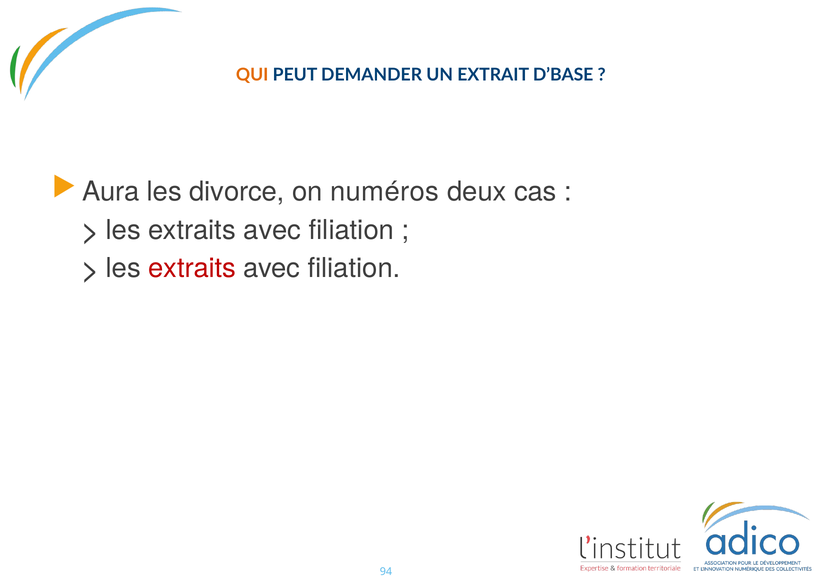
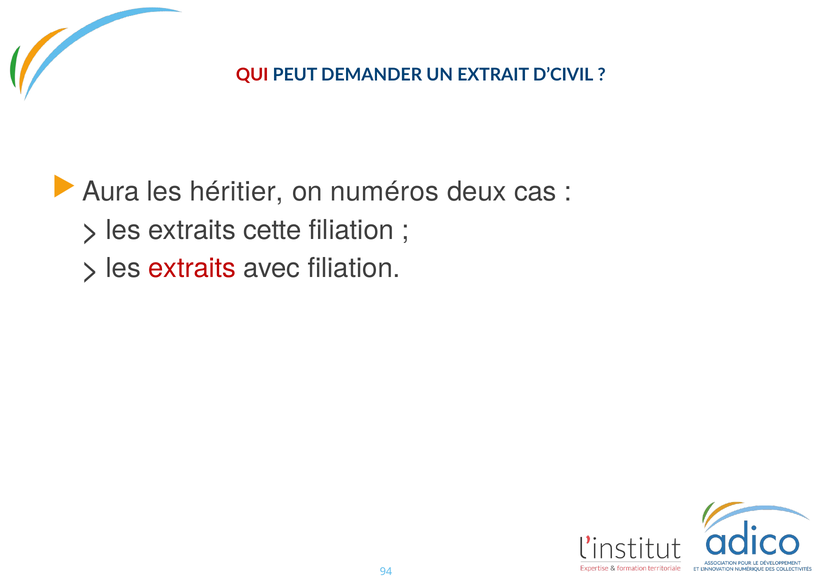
QUI colour: orange -> red
D’BASE: D’BASE -> D’CIVIL
divorce: divorce -> héritier
avec at (272, 230): avec -> cette
